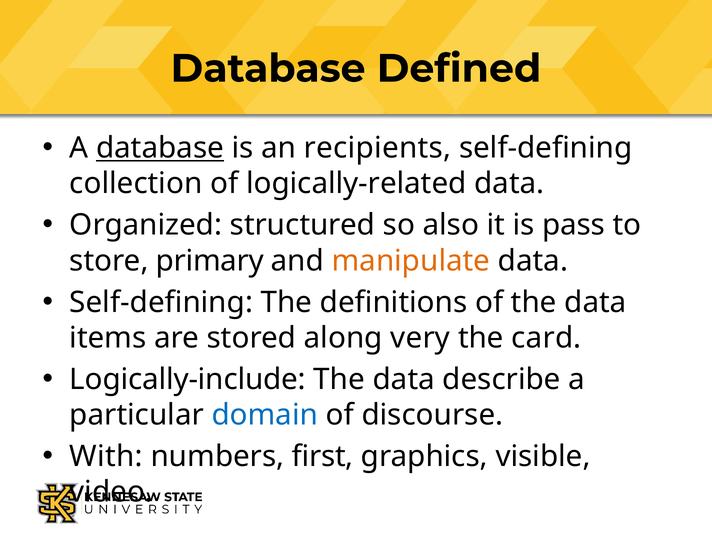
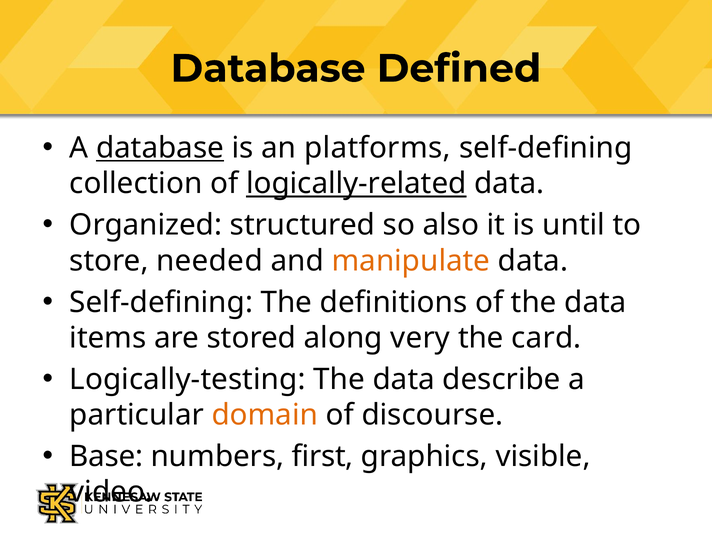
recipients: recipients -> platforms
logically-related underline: none -> present
pass: pass -> until
primary: primary -> needed
Logically-include: Logically-include -> Logically-testing
domain colour: blue -> orange
With: With -> Base
